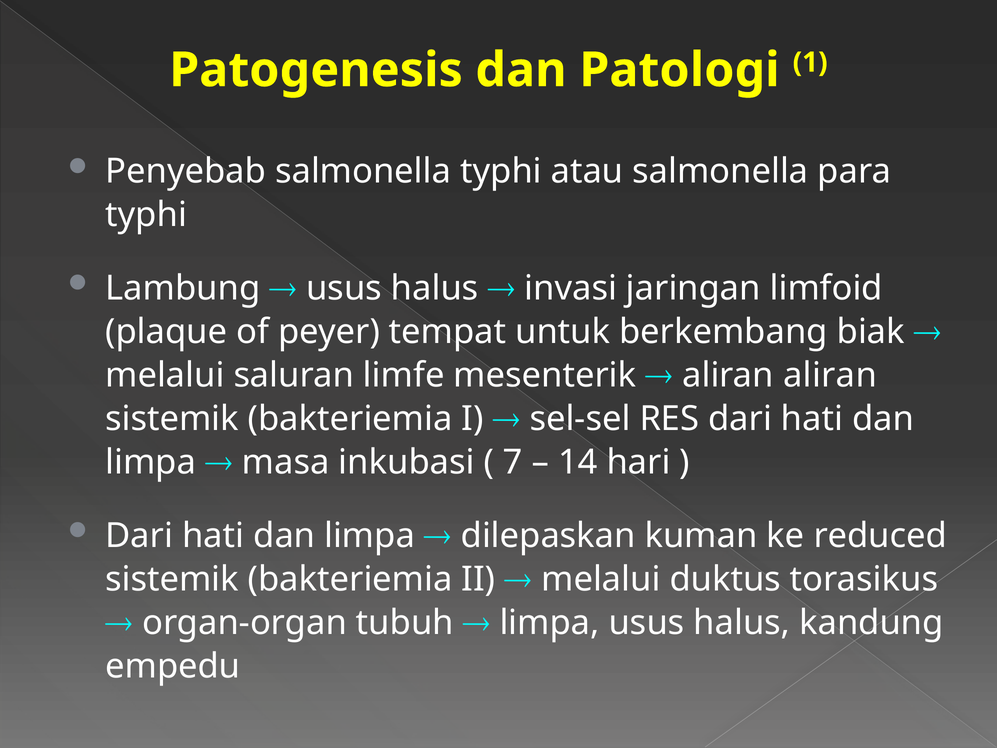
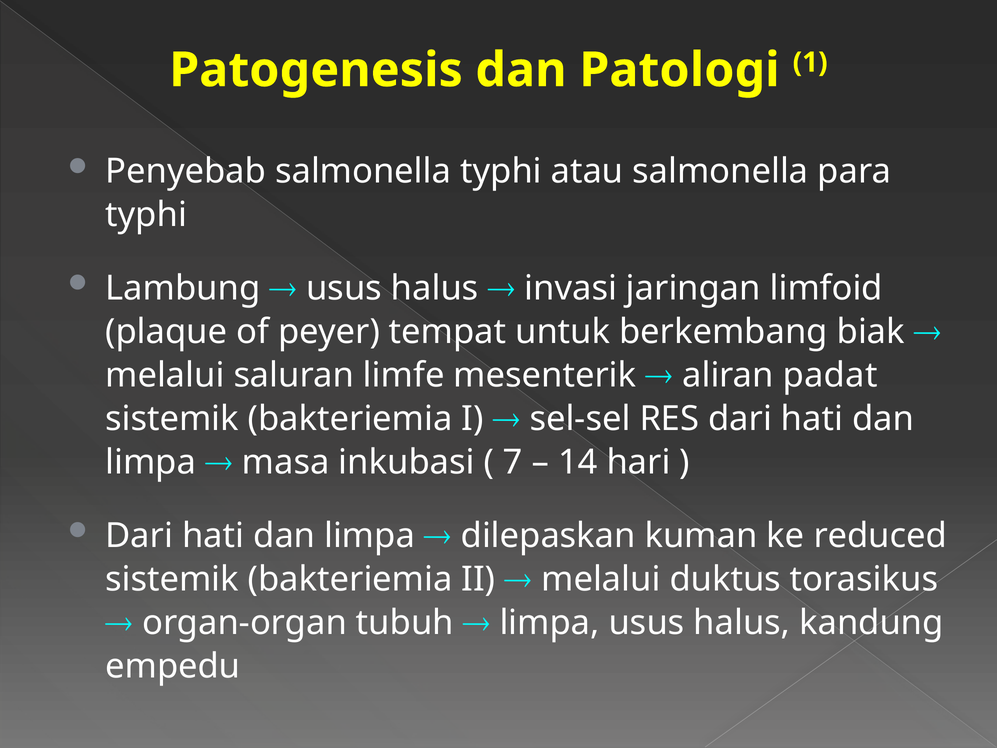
aliran aliran: aliran -> padat
